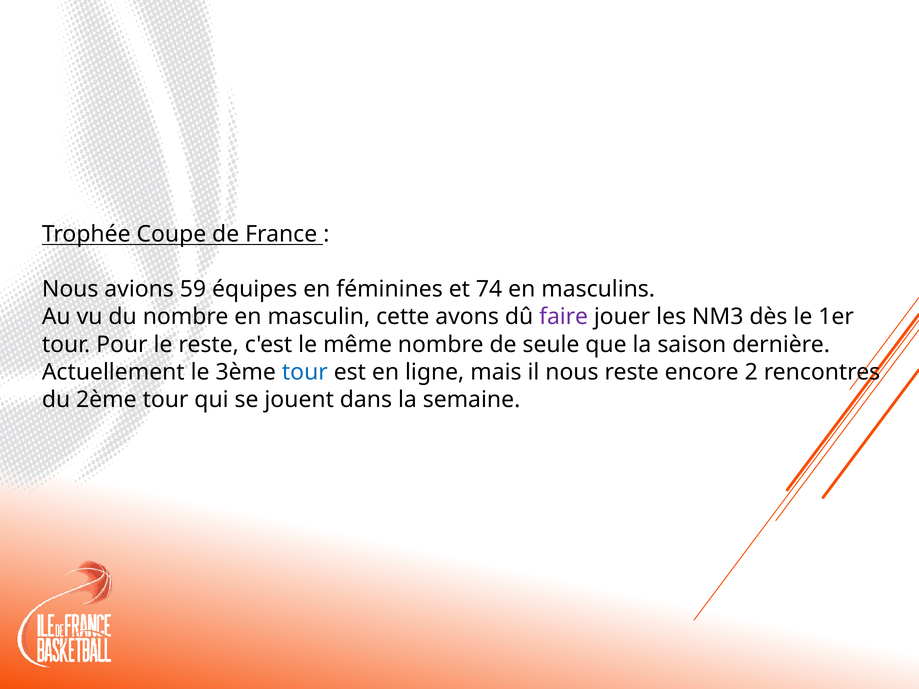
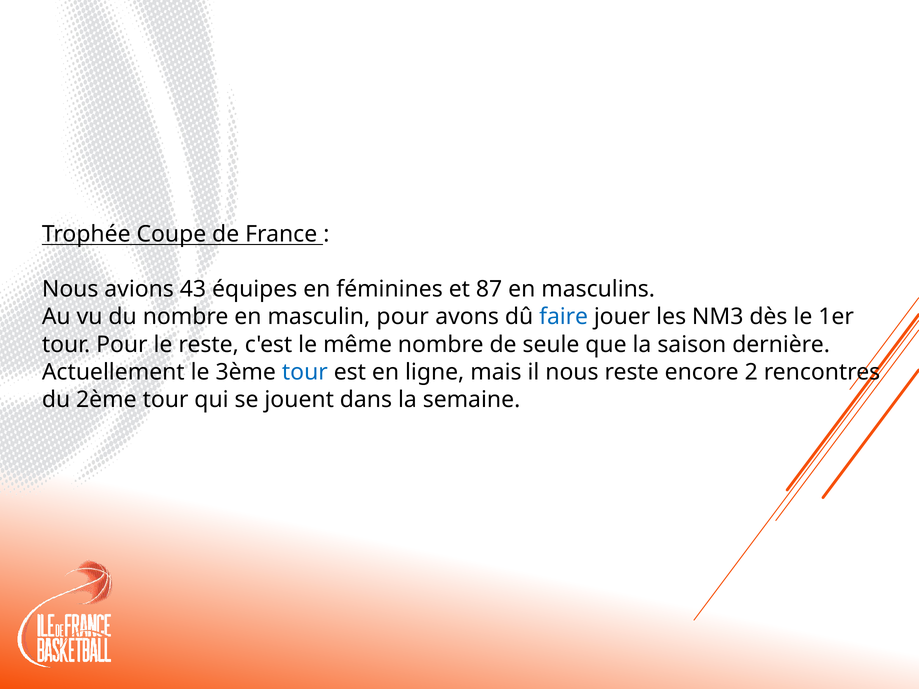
59: 59 -> 43
74: 74 -> 87
masculin cette: cette -> pour
faire colour: purple -> blue
